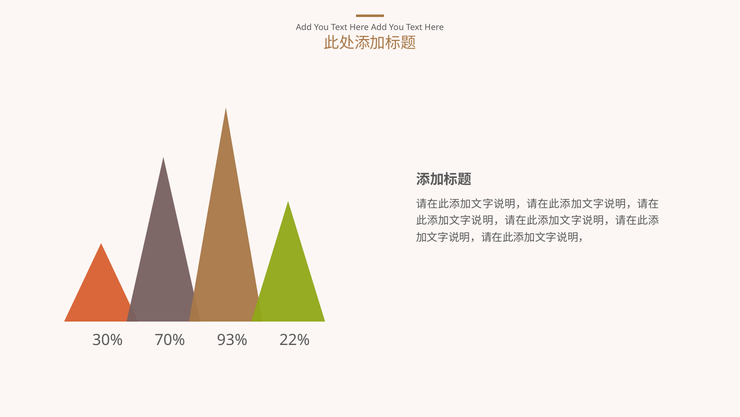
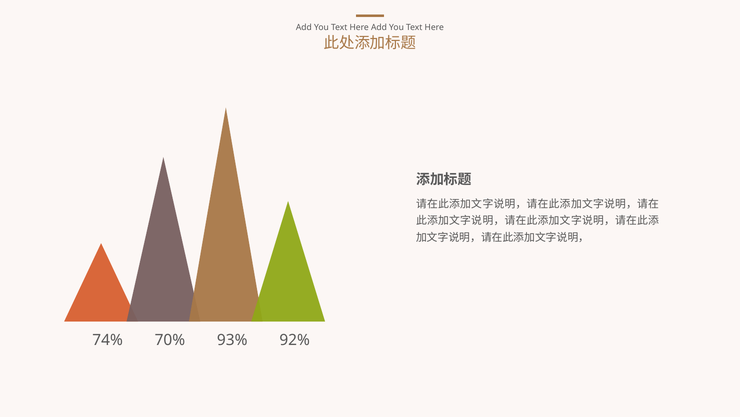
30%: 30% -> 74%
22%: 22% -> 92%
